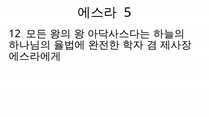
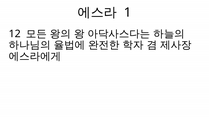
5: 5 -> 1
